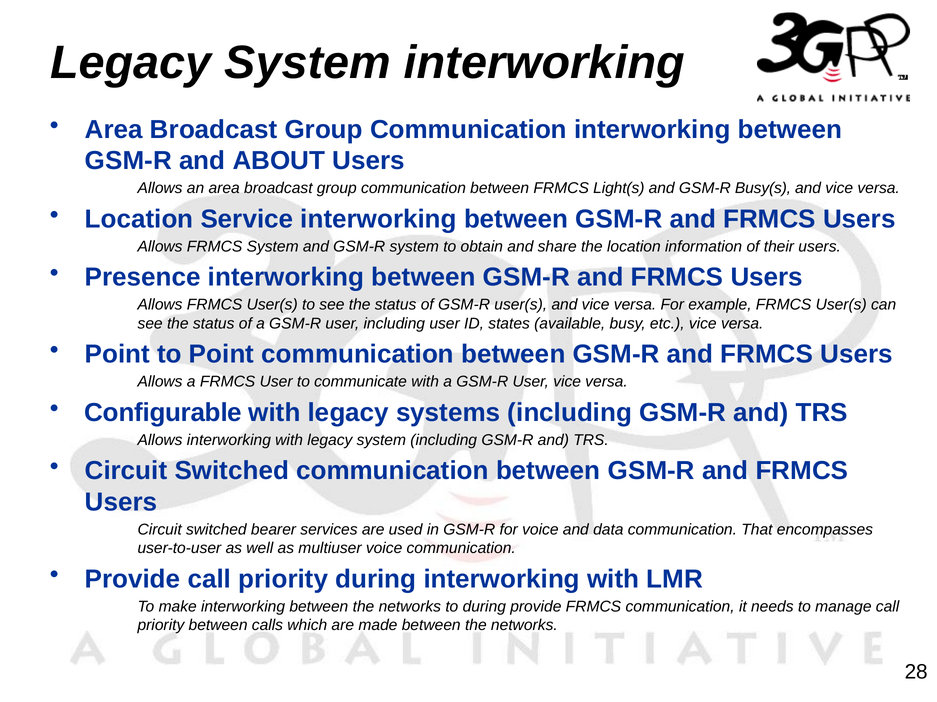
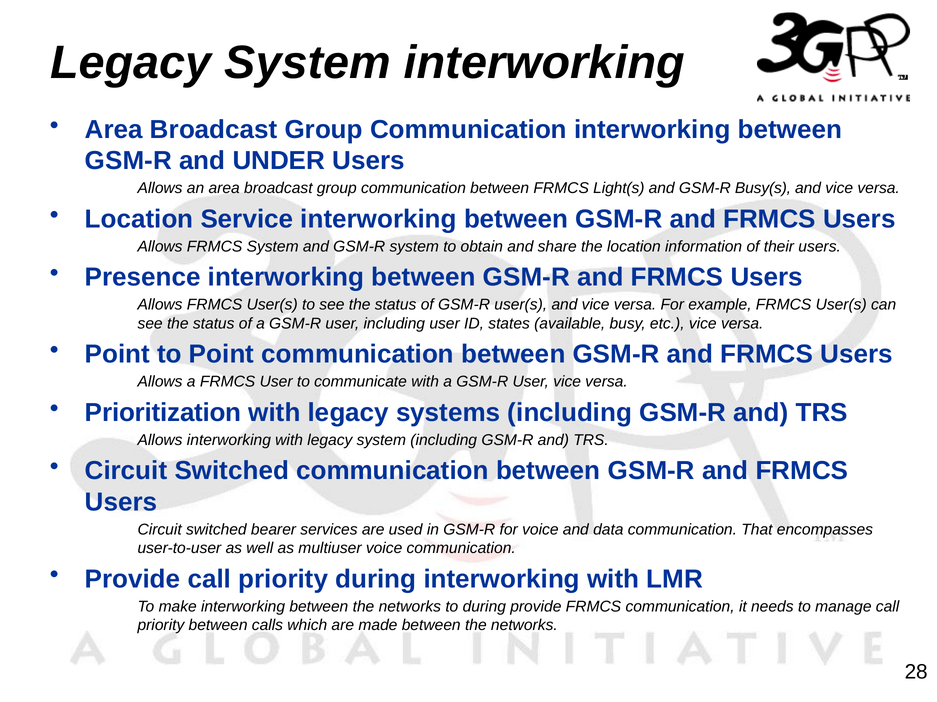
ABOUT: ABOUT -> UNDER
Configurable: Configurable -> Prioritization
